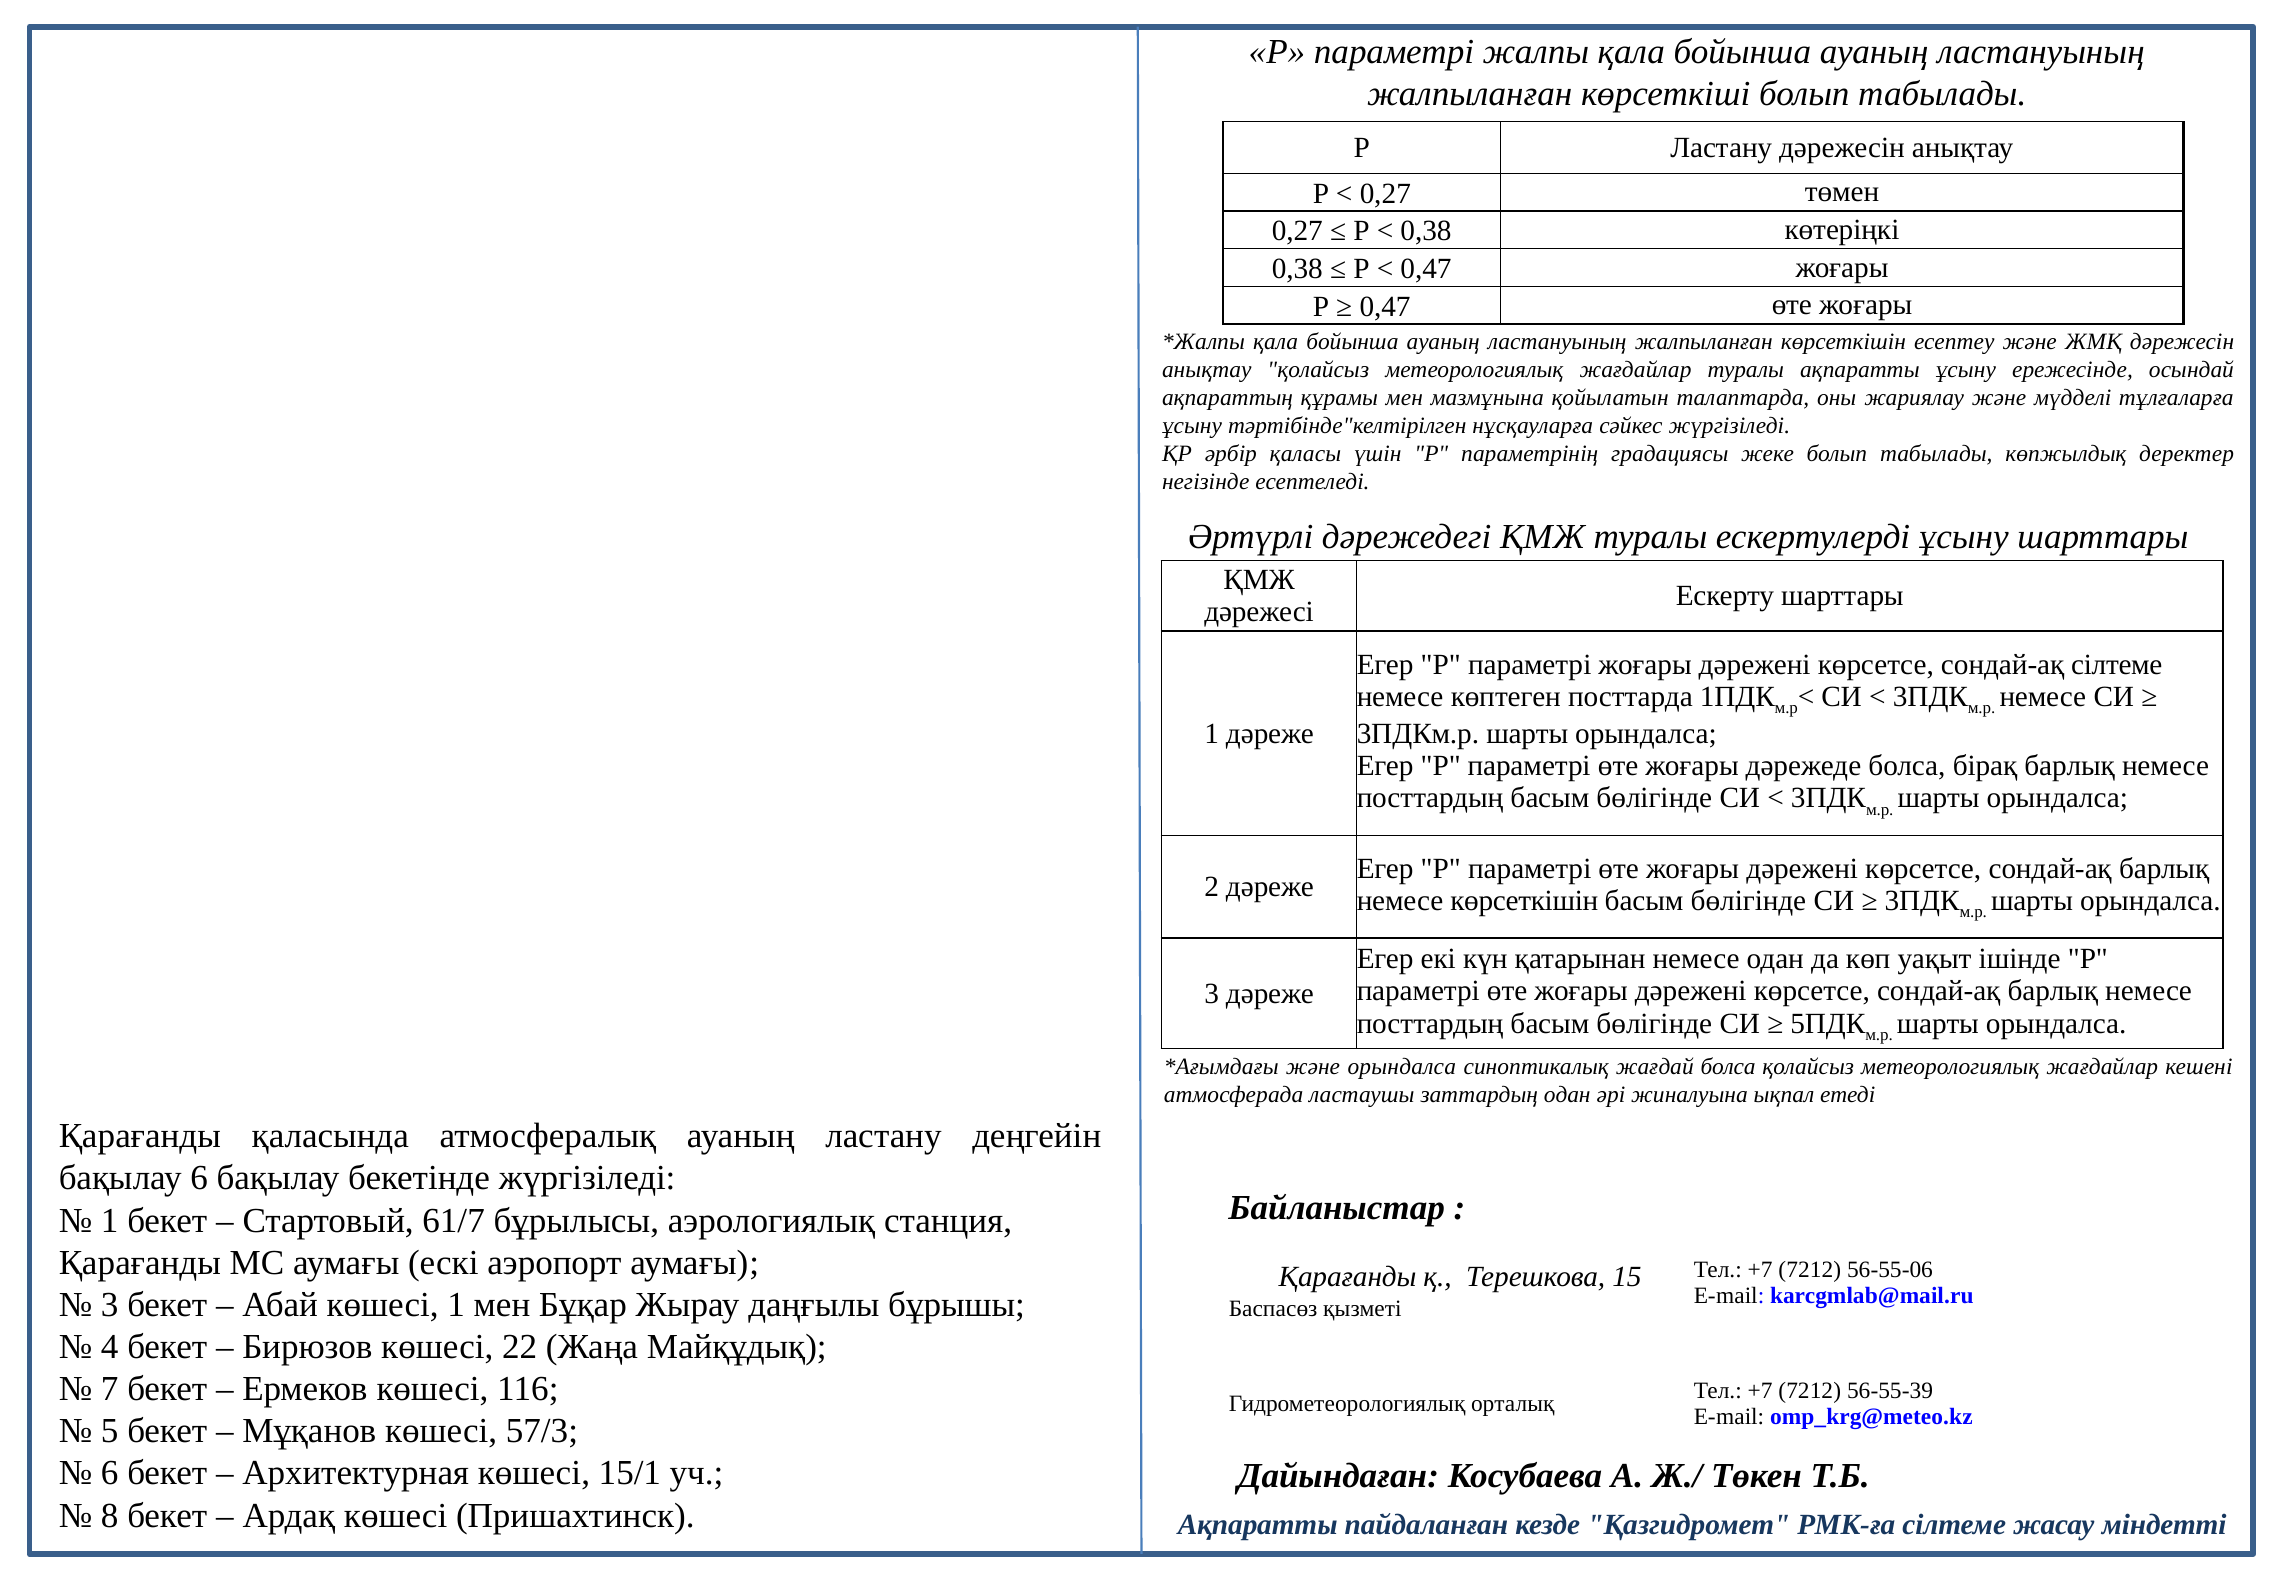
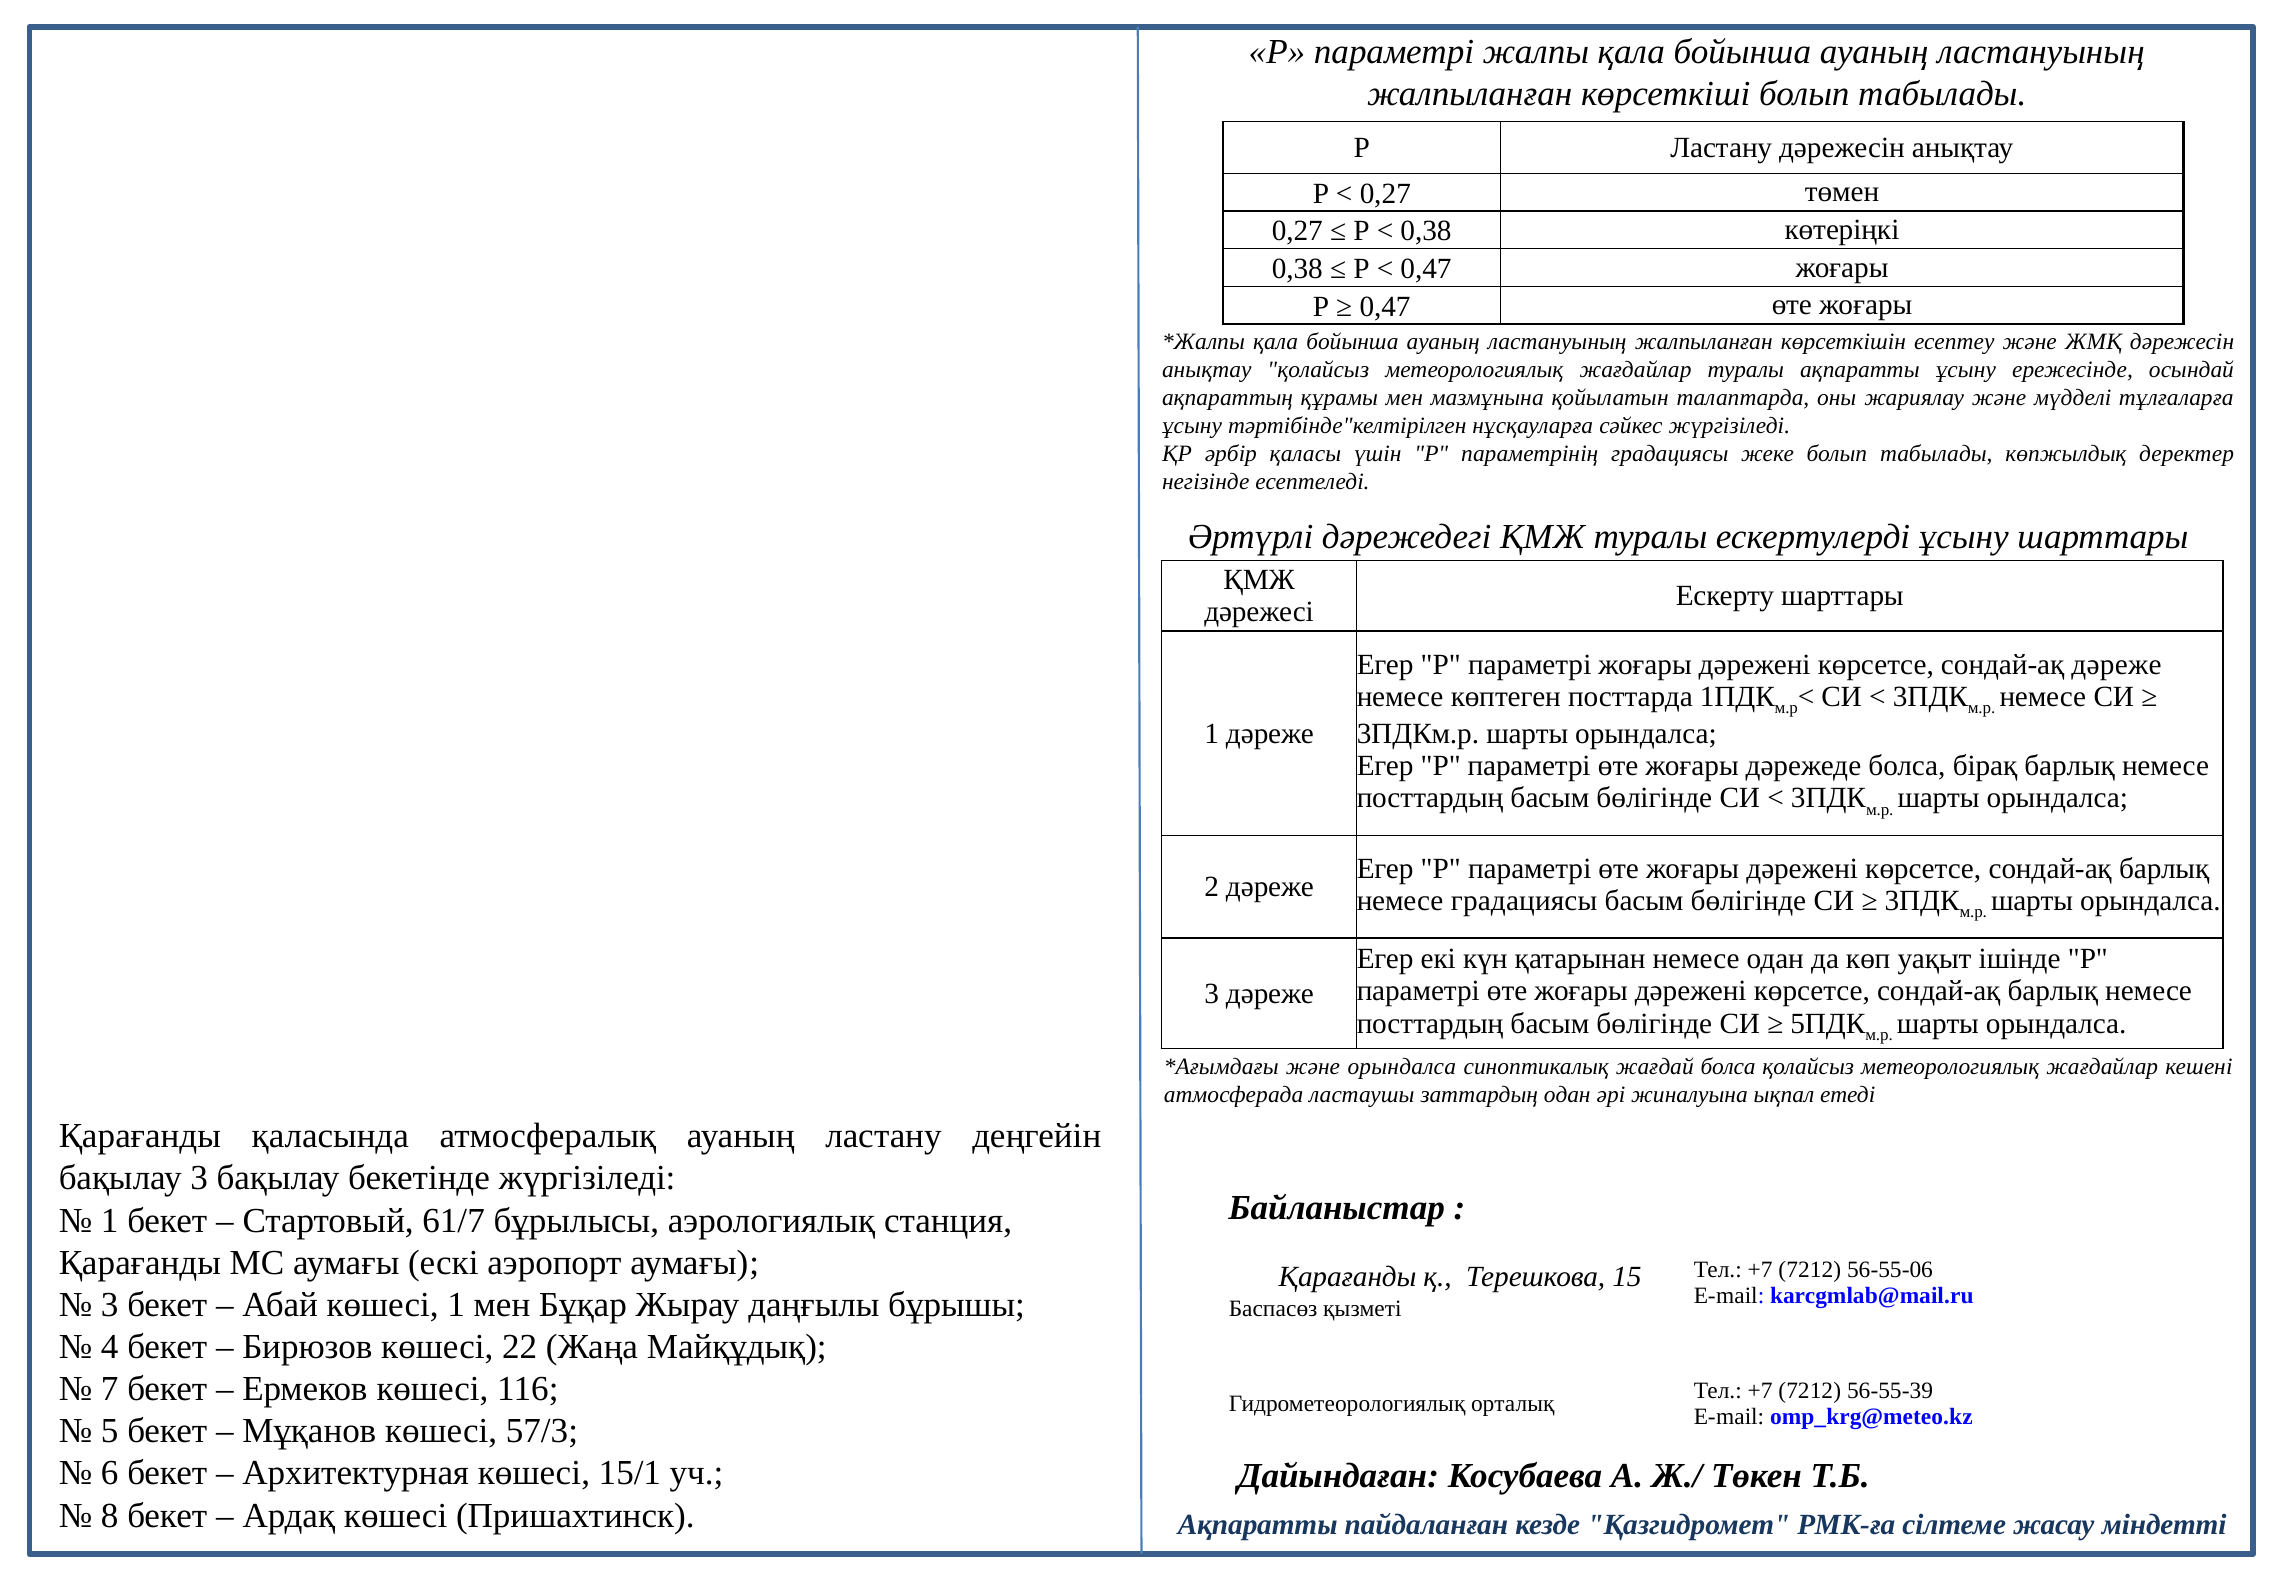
сондай-ақ сілтеме: сілтеме -> дәреже
немесе көрсеткішін: көрсеткішін -> градациясы
бақылау 6: 6 -> 3
